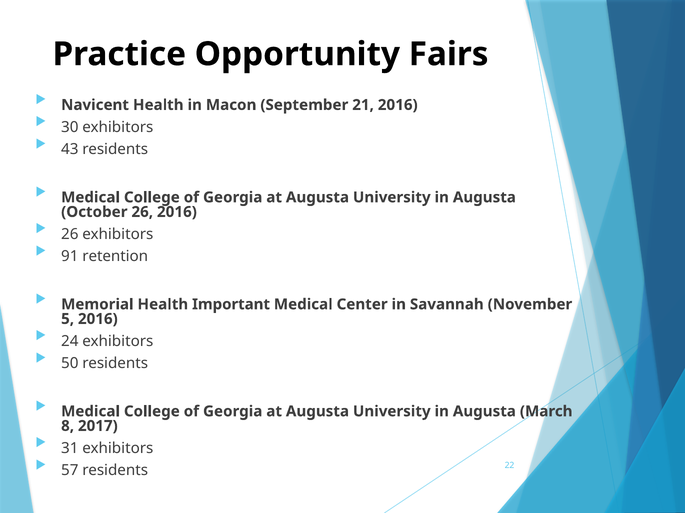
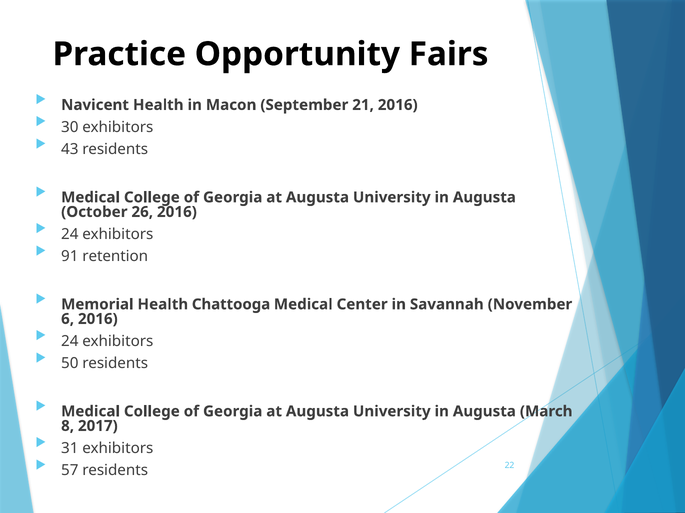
26 at (70, 234): 26 -> 24
Important: Important -> Chattooga
5: 5 -> 6
